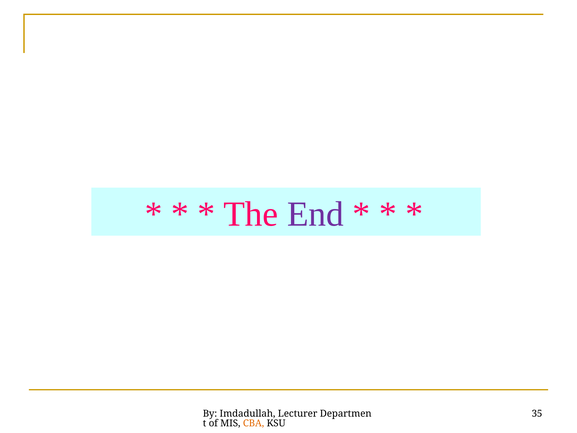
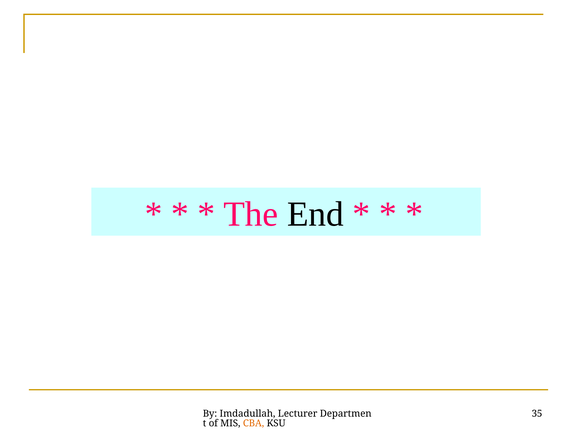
End colour: purple -> black
